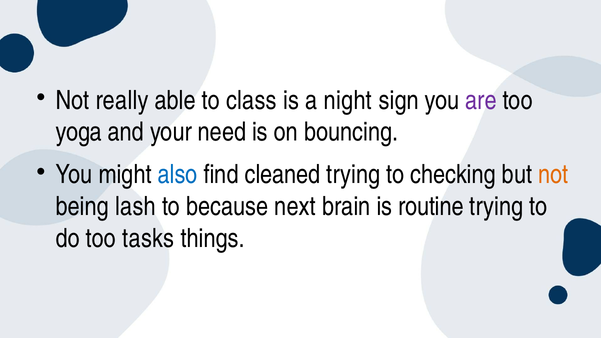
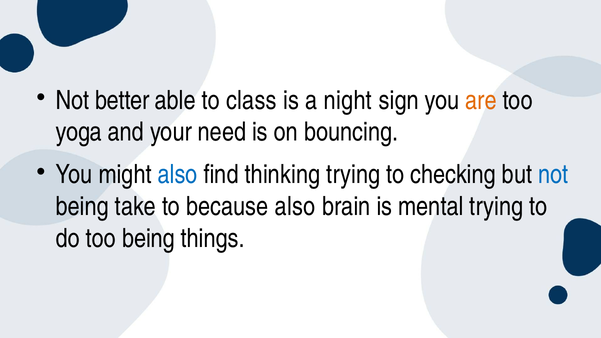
really: really -> better
are colour: purple -> orange
cleaned: cleaned -> thinking
not at (553, 175) colour: orange -> blue
lash: lash -> take
because next: next -> also
routine: routine -> mental
too tasks: tasks -> being
